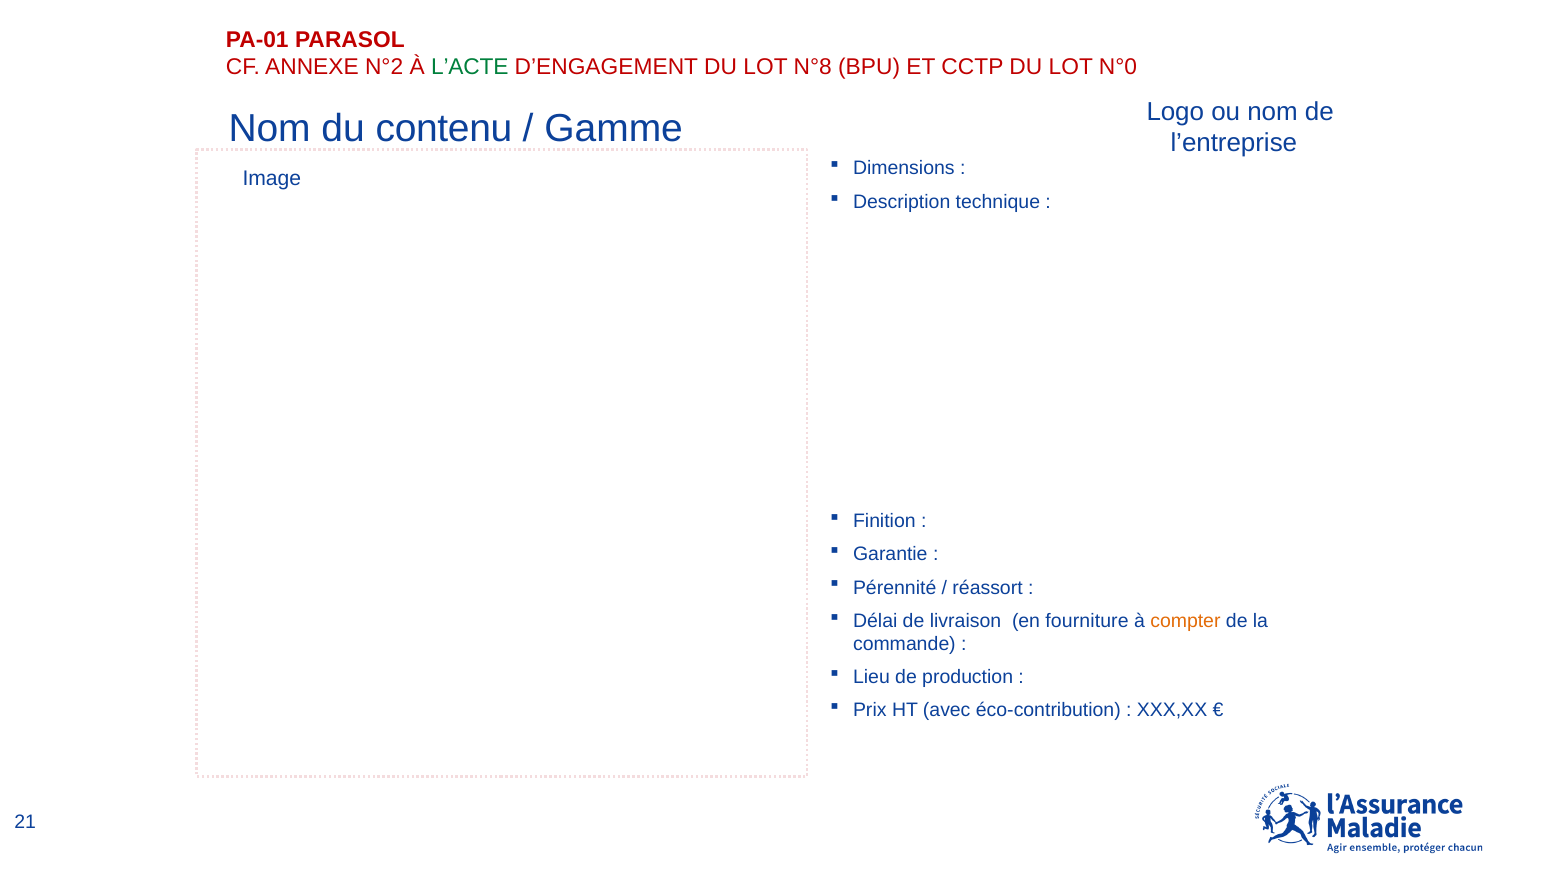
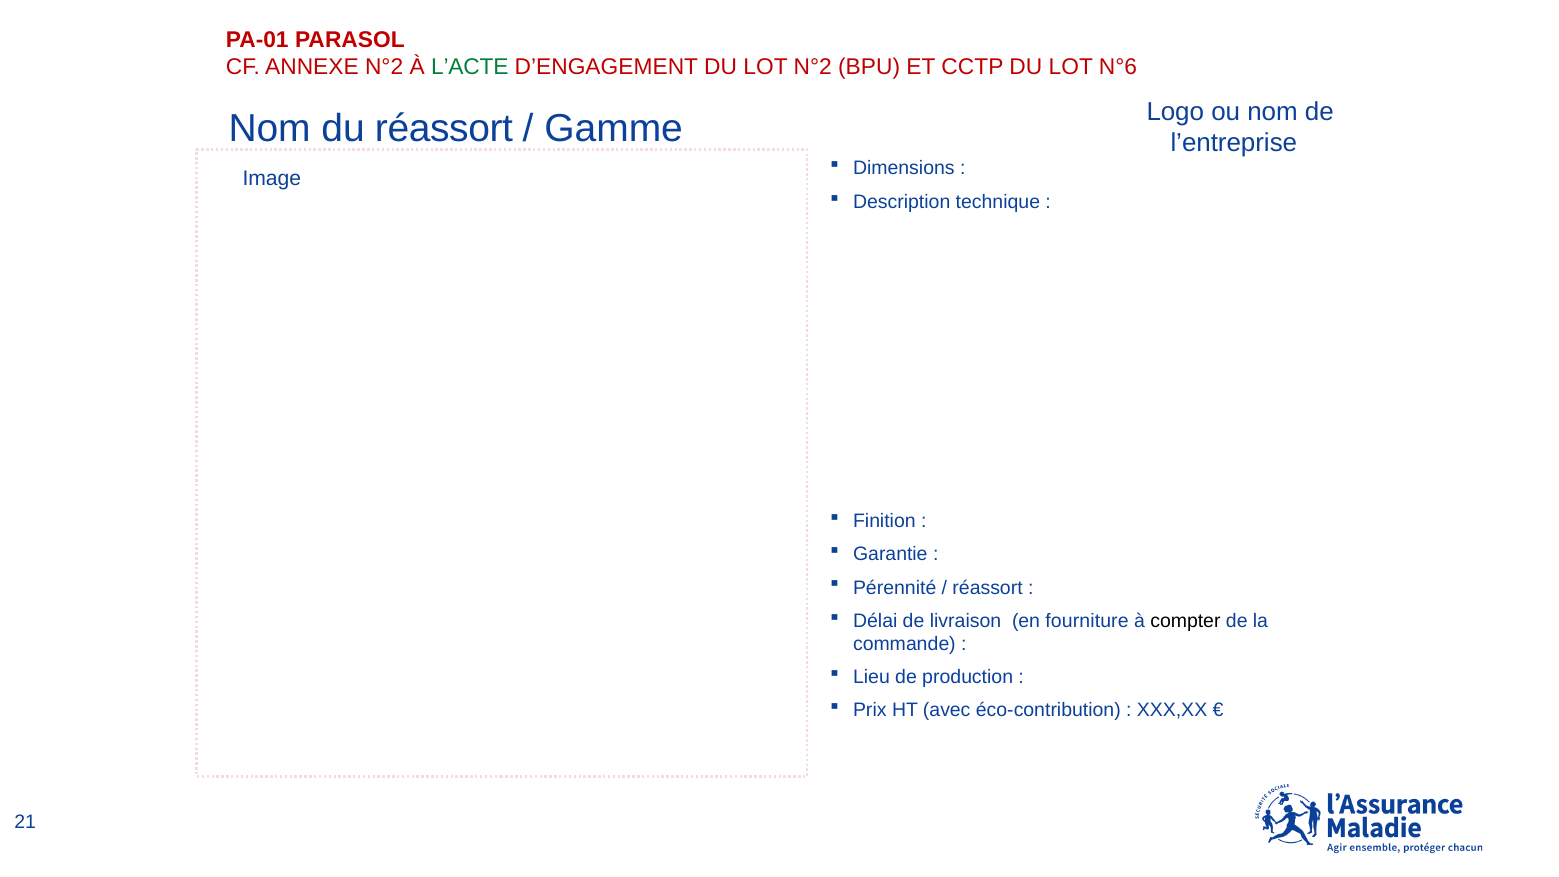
LOT N°8: N°8 -> N°2
N°0: N°0 -> N°6
du contenu: contenu -> réassort
compter colour: orange -> black
